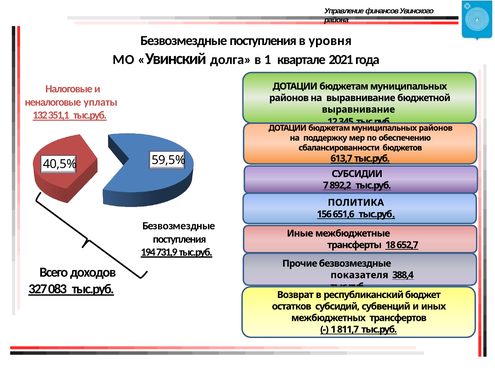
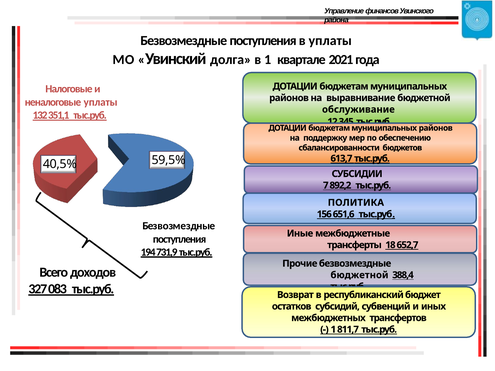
в уровня: уровня -> уплаты
выравнивание at (358, 110): выравнивание -> обслуживание
показателя at (359, 275): показателя -> бюджетной
